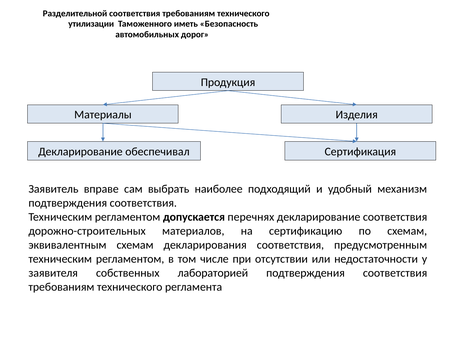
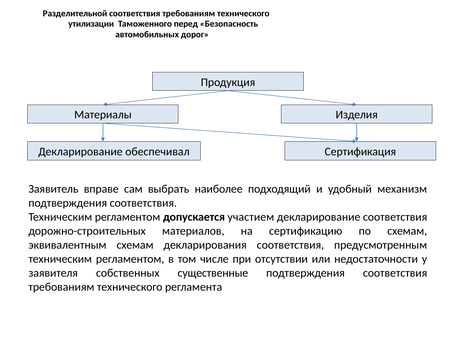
иметь: иметь -> перед
перечнях: перечнях -> участием
лабораторией: лабораторией -> существенные
